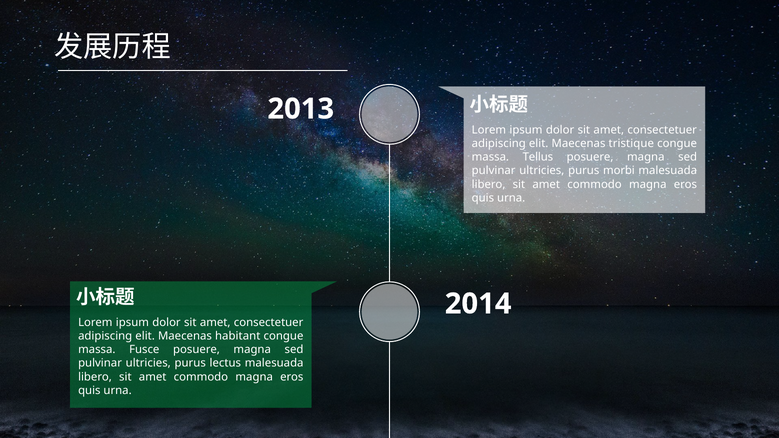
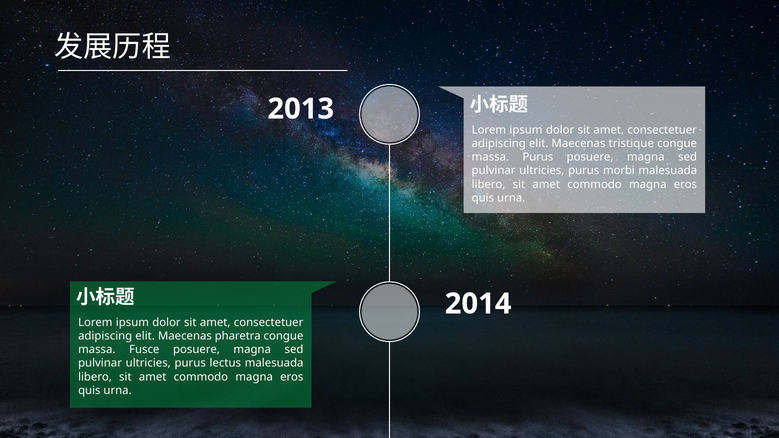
massa Tellus: Tellus -> Purus
habitant: habitant -> pharetra
